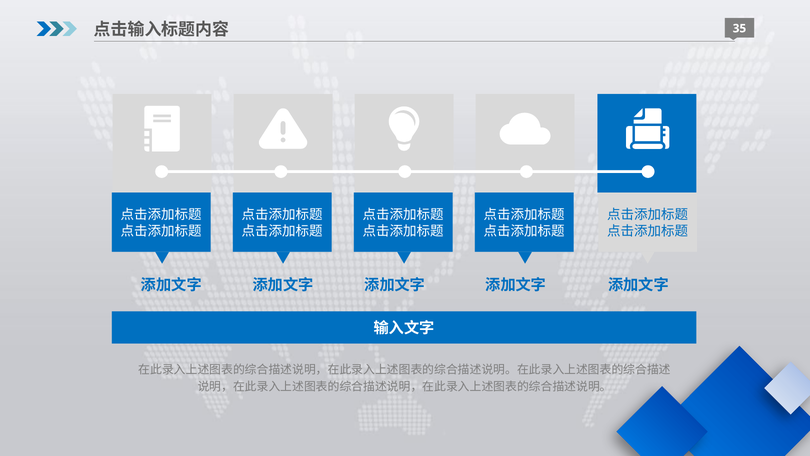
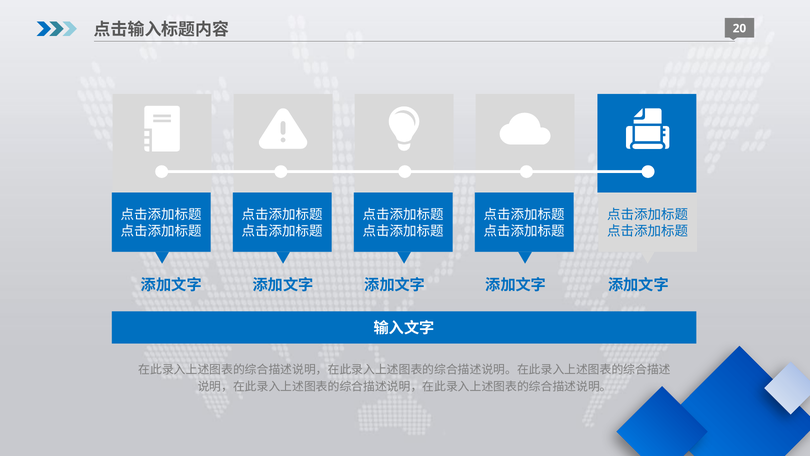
35: 35 -> 20
